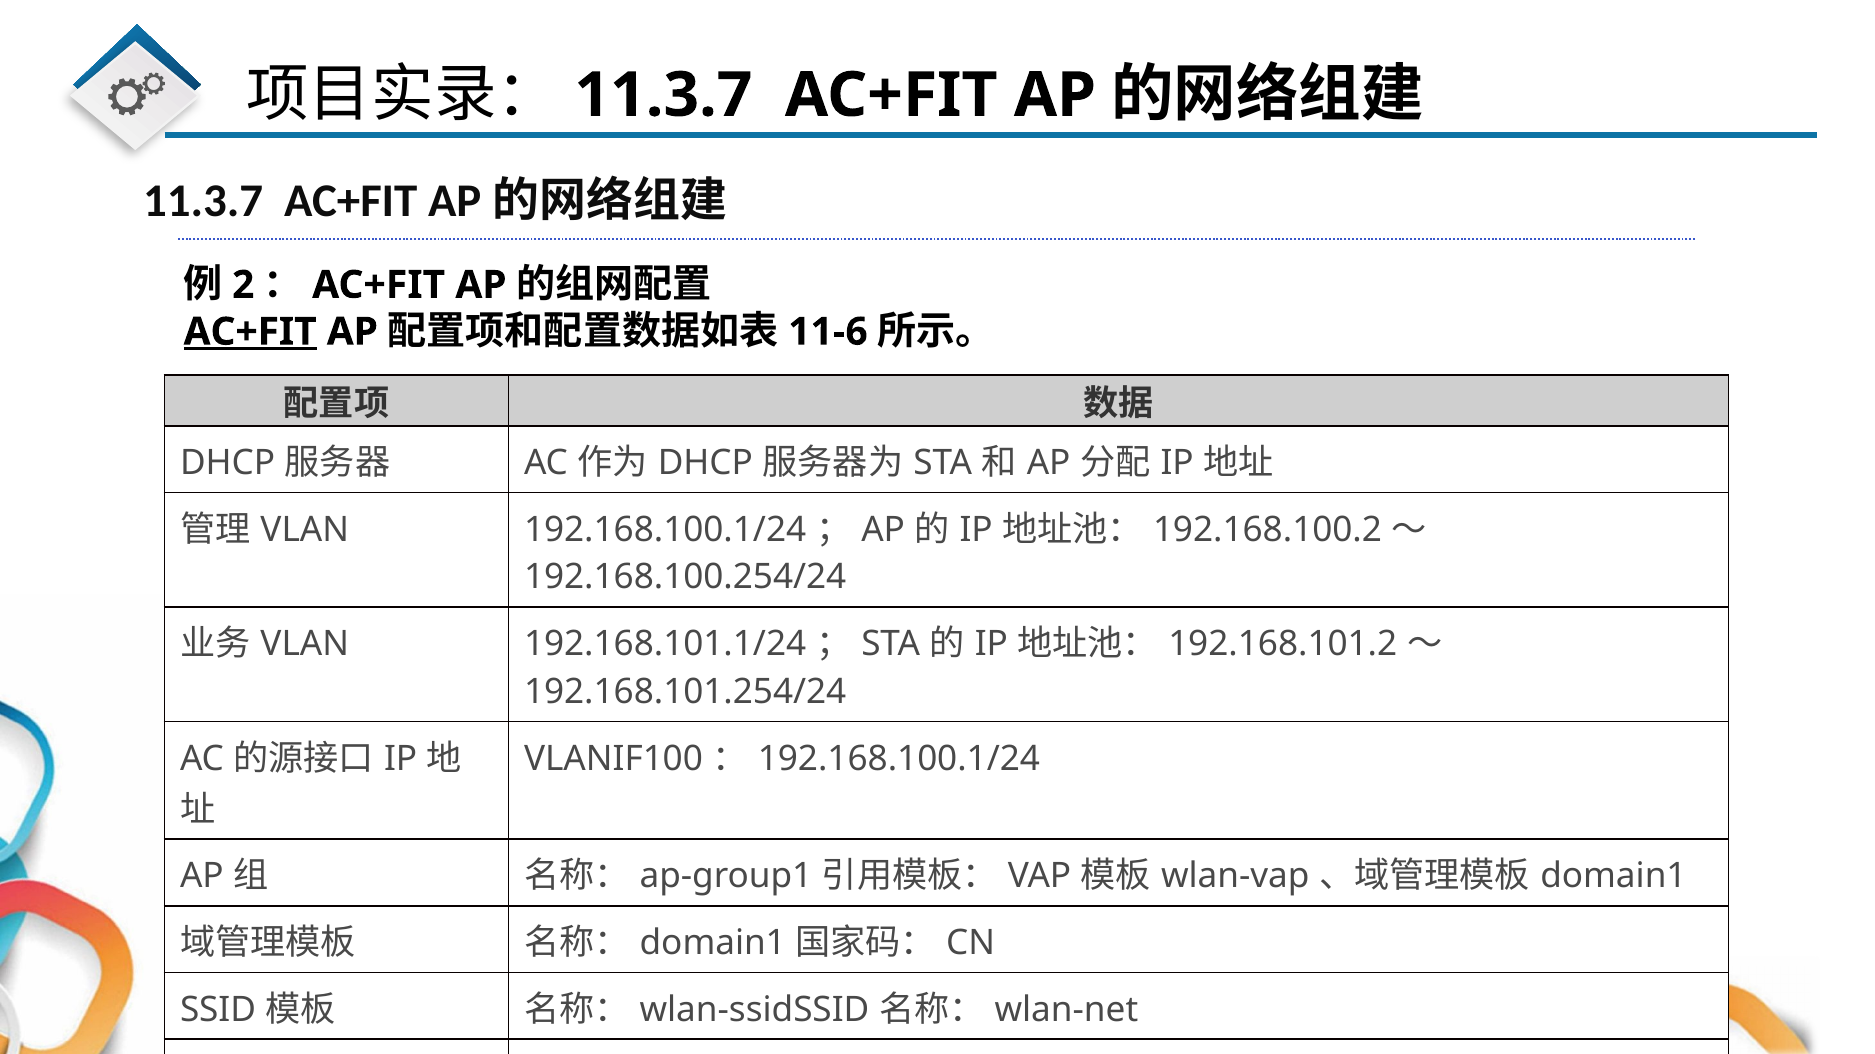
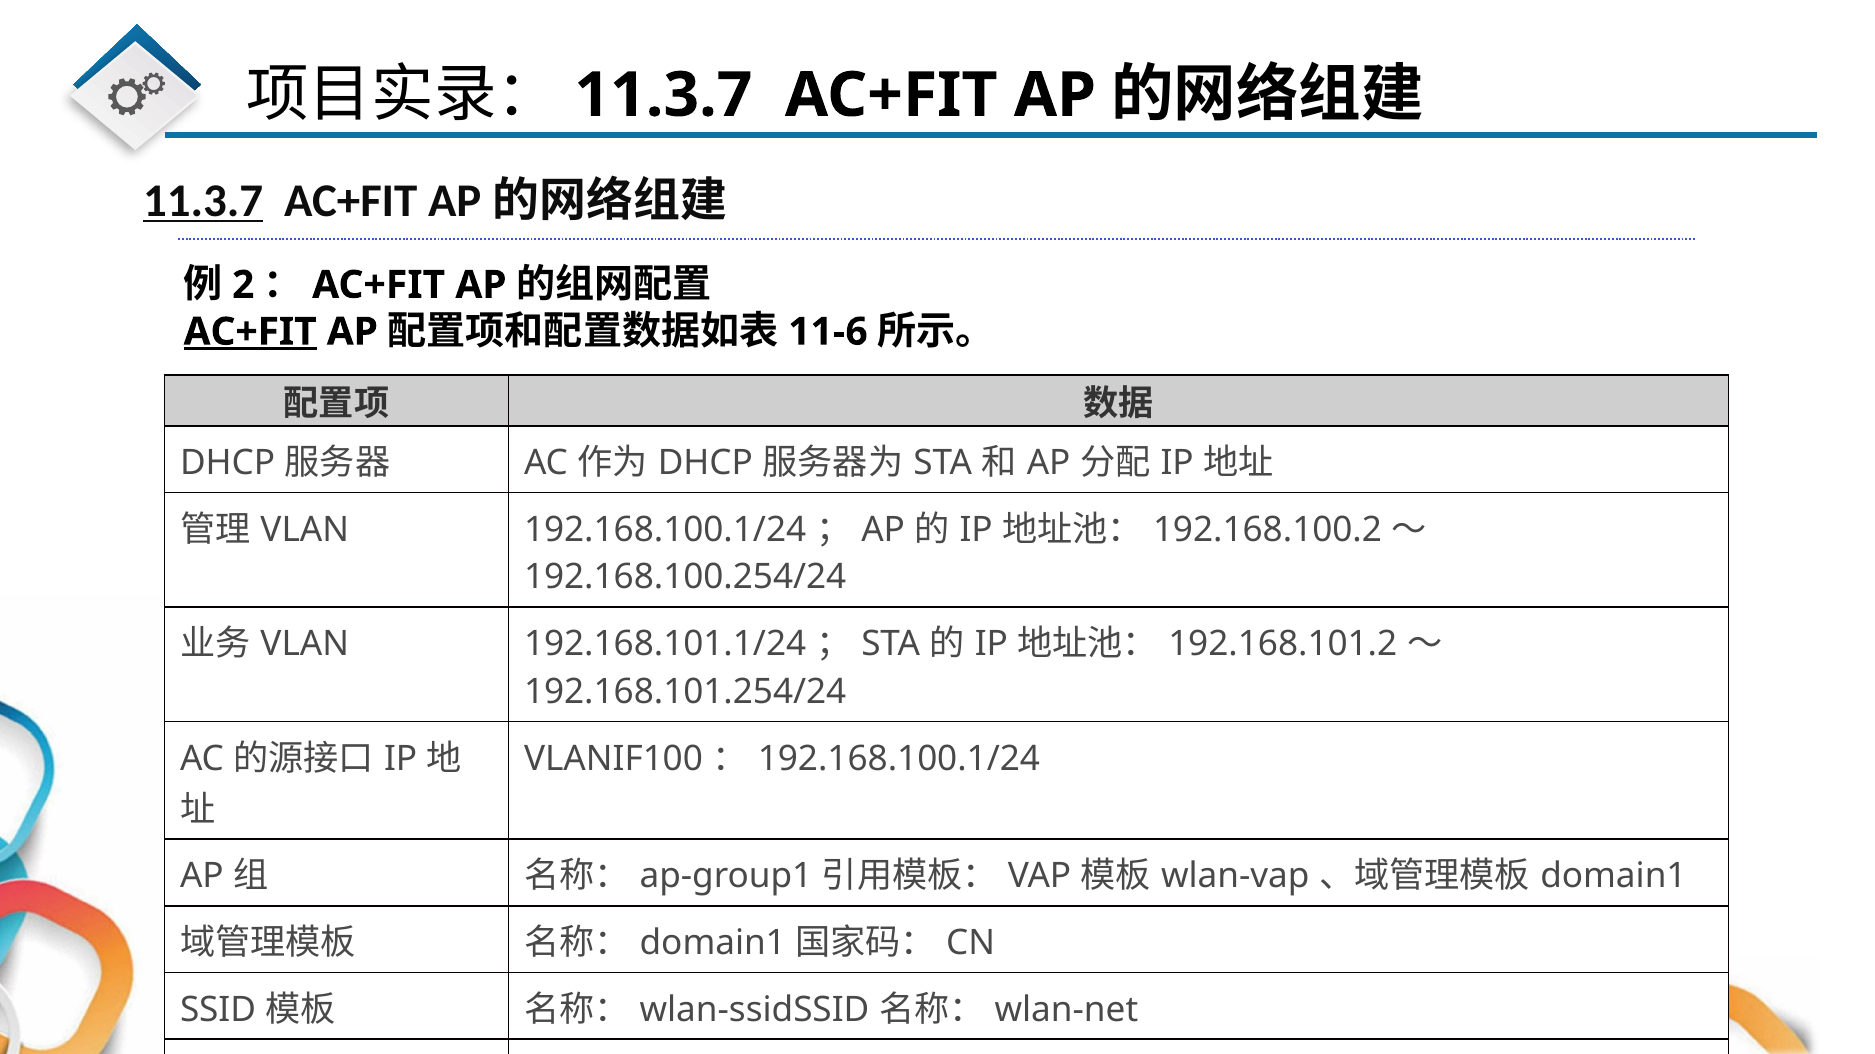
11.3.7 at (203, 201) underline: none -> present
